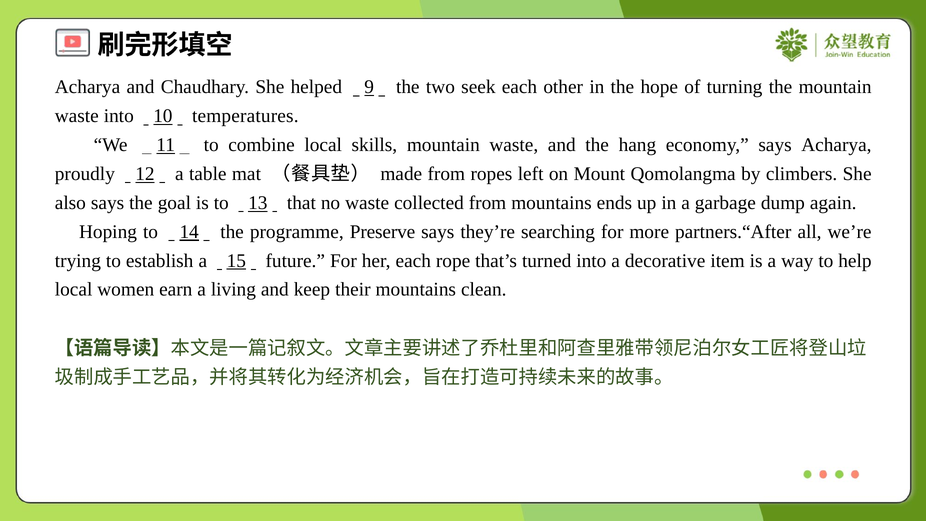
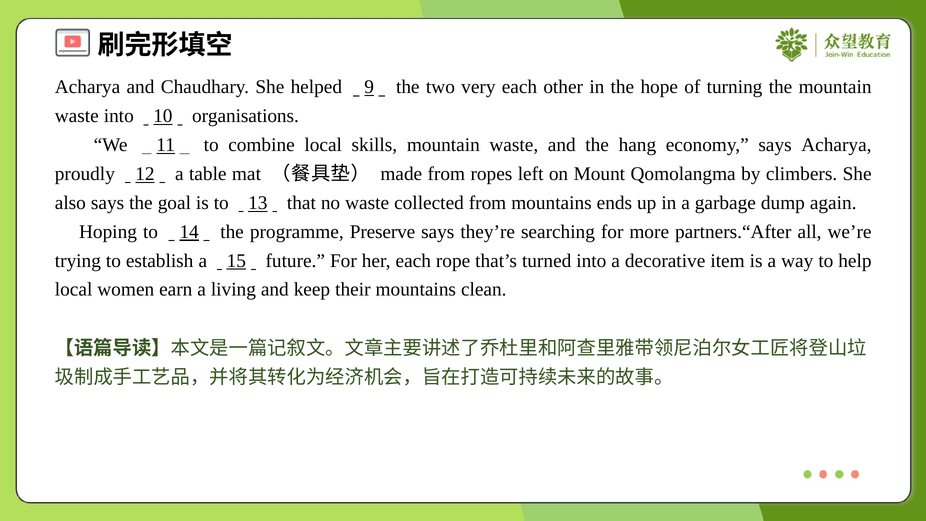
seek: seek -> very
temperatures: temperatures -> organisations
